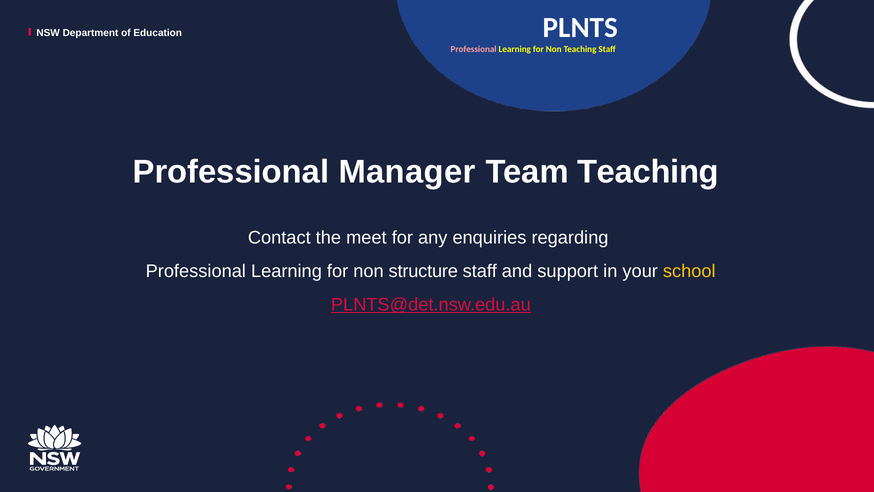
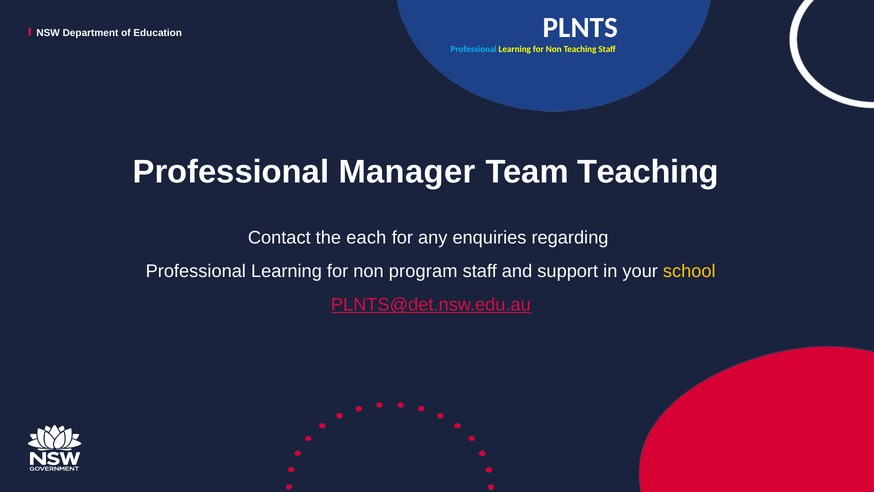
Professional at (474, 49) colour: pink -> light blue
meet: meet -> each
structure: structure -> program
